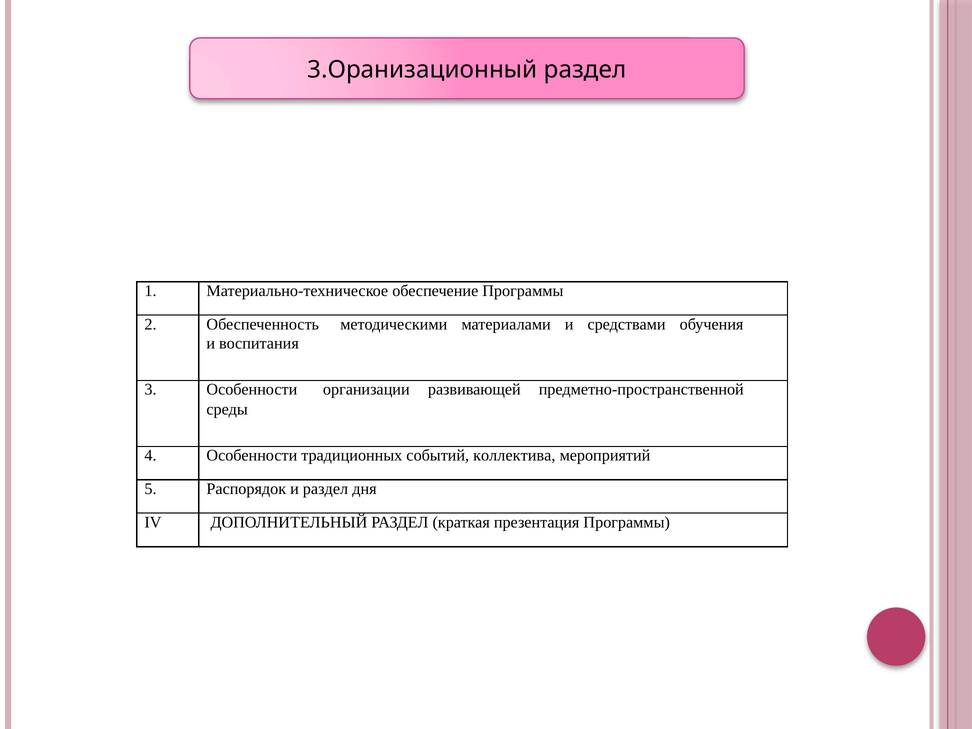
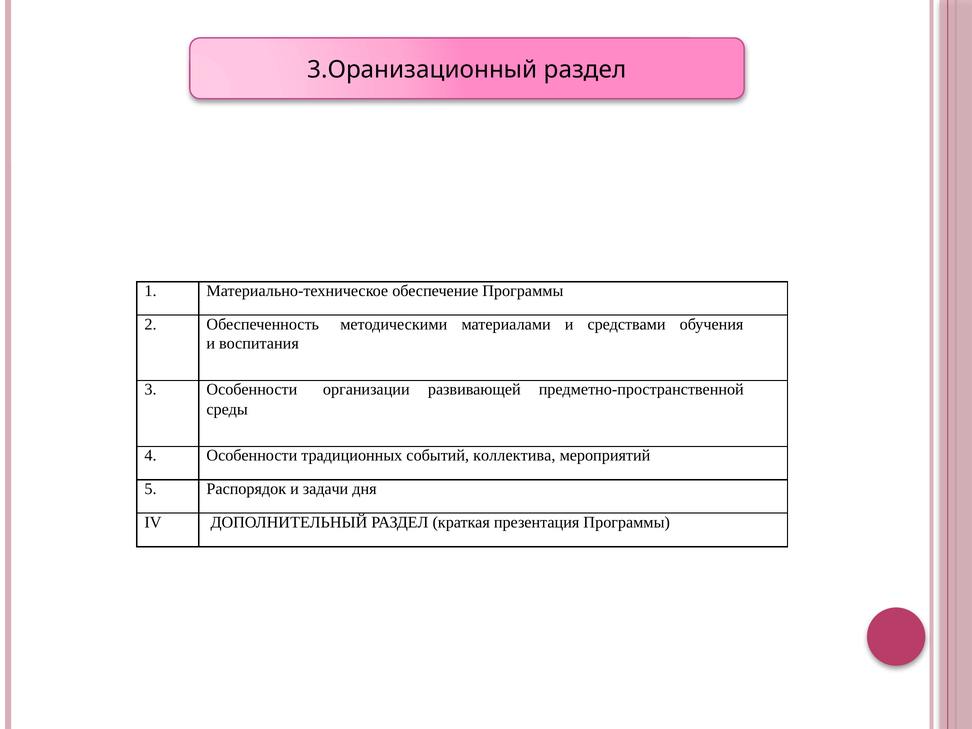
и раздел: раздел -> задачи
